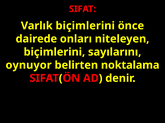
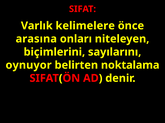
Varlık biçimlerini: biçimlerini -> kelimelere
dairede: dairede -> arasına
